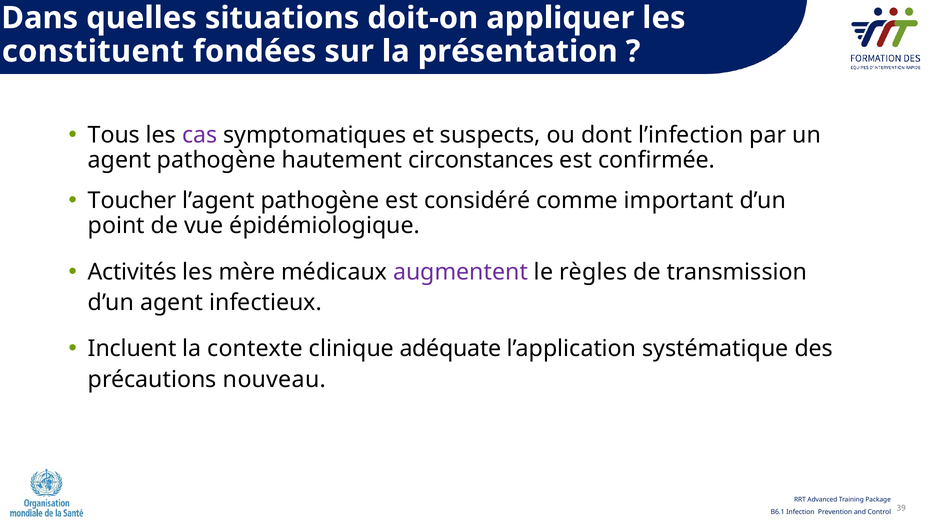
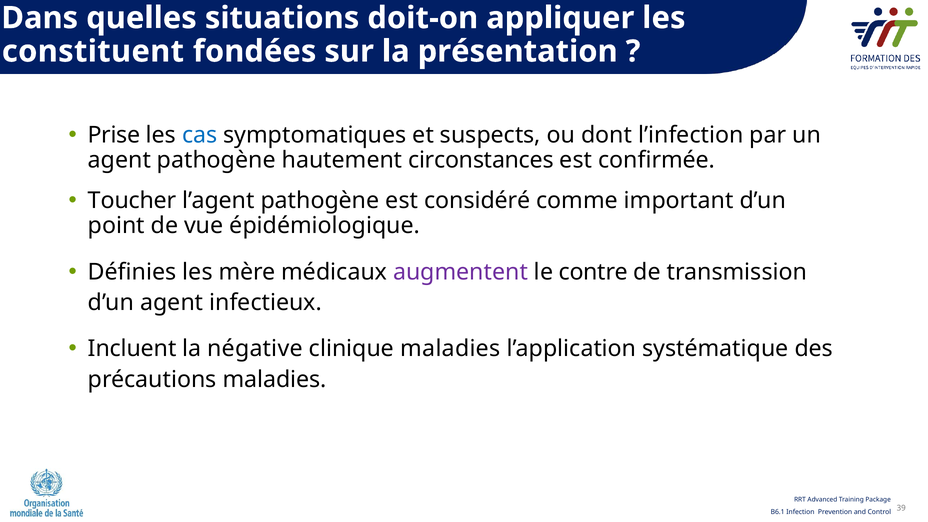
Tous: Tous -> Prise
cas colour: purple -> blue
Activités: Activités -> Définies
règles: règles -> contre
contexte: contexte -> négative
clinique adéquate: adéquate -> maladies
précautions nouveau: nouveau -> maladies
